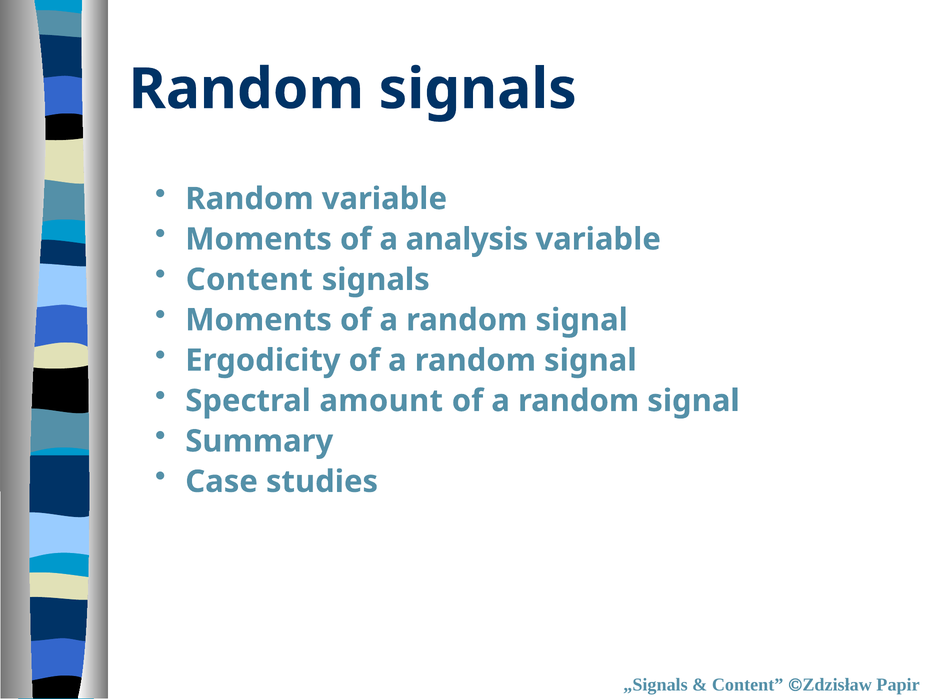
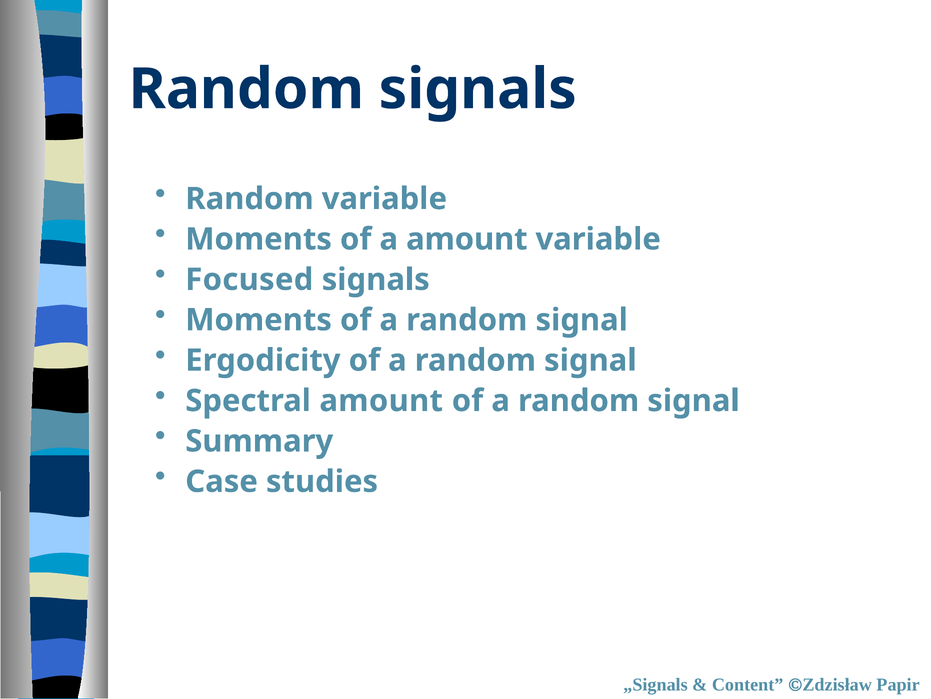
a analysis: analysis -> amount
Content at (249, 279): Content -> Focused
